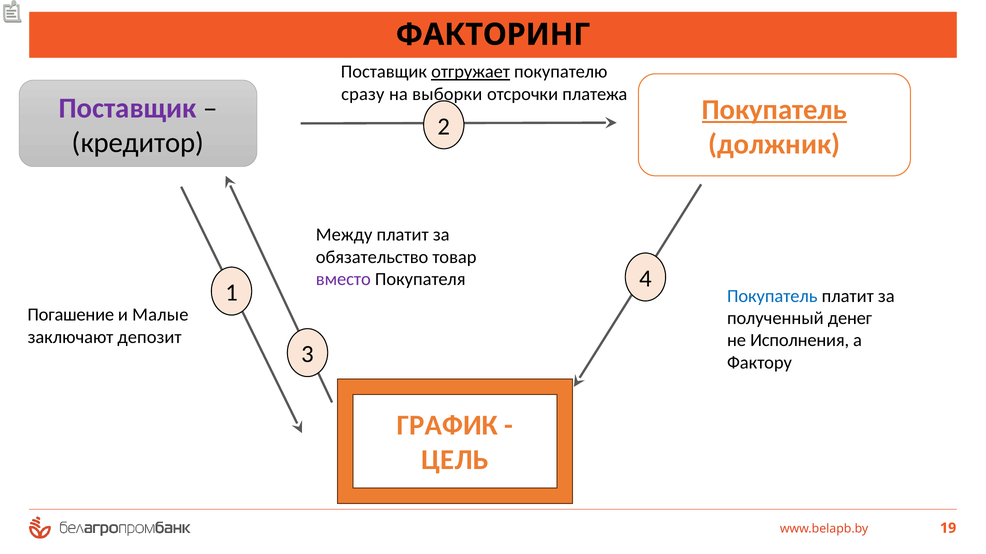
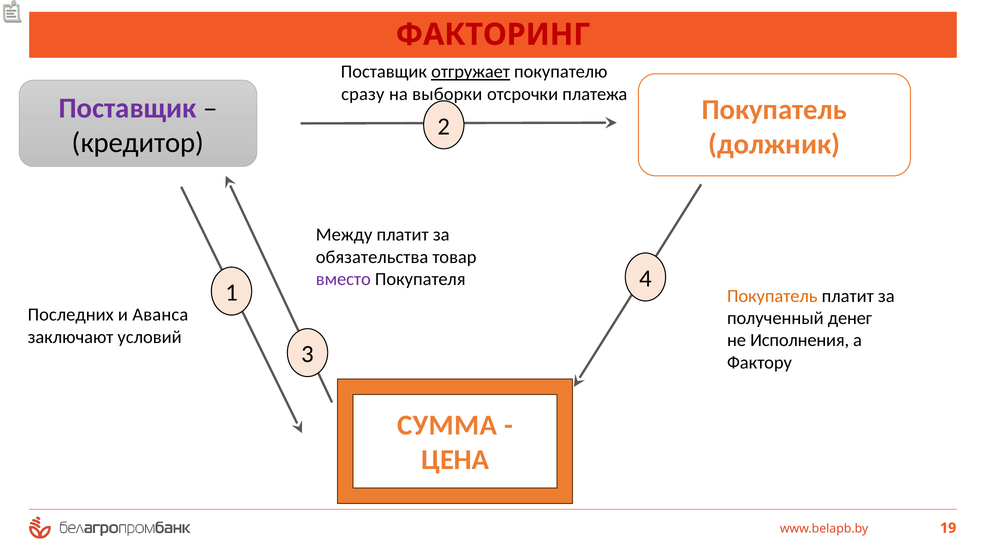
ФАКТОРИНГ colour: black -> red
Покупатель at (774, 110) underline: present -> none
обязательство: обязательство -> обязательства
Покупатель at (772, 296) colour: blue -> orange
Погашение: Погашение -> Последних
Малые: Малые -> Аванса
депозит: депозит -> условий
ГРАФИК: ГРАФИК -> СУММА
ЦЕЛЬ: ЦЕЛЬ -> ЦЕНА
